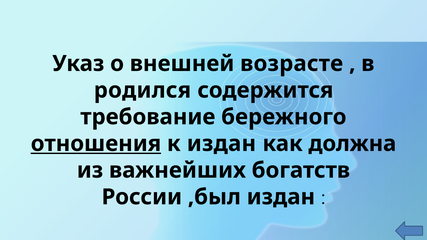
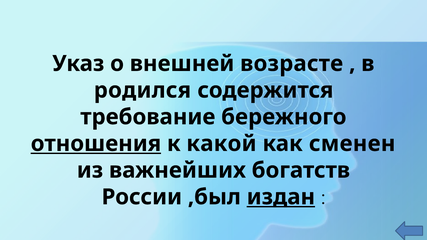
к издан: издан -> какой
должна: должна -> сменен
издан at (281, 197) underline: none -> present
